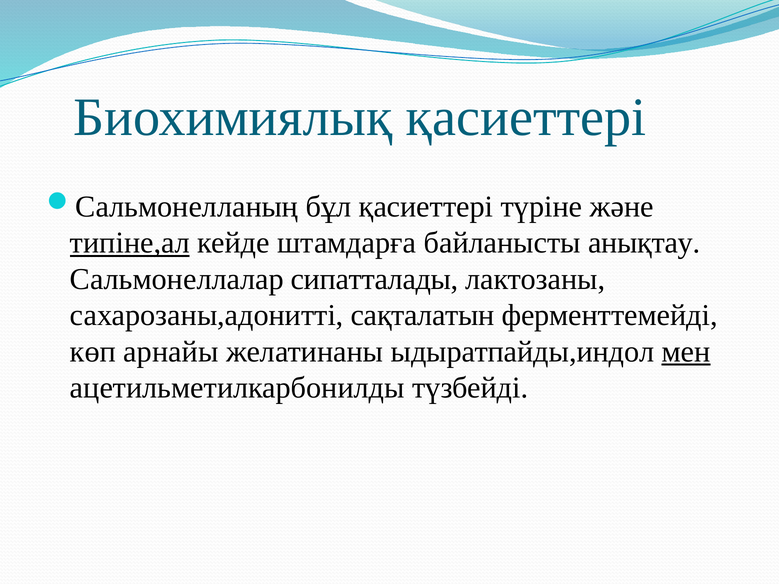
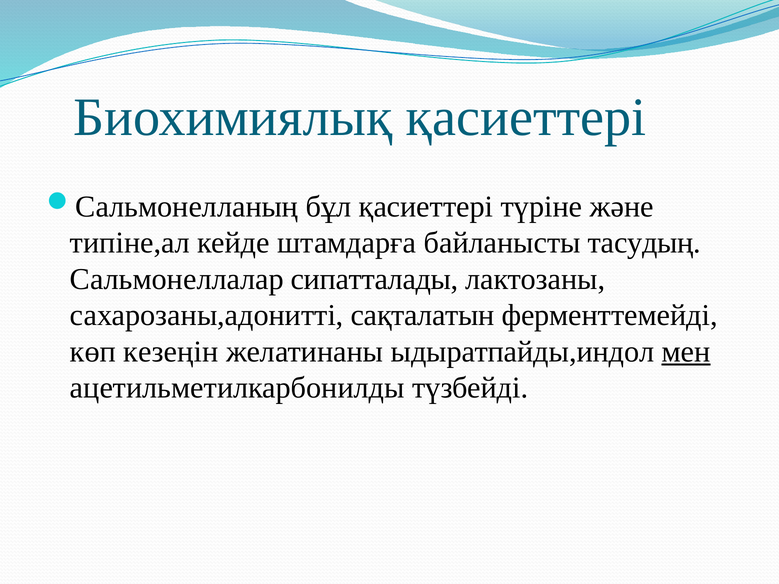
типіне,ал underline: present -> none
анықтау: анықтау -> тасудың
арнайы: арнайы -> кезеңін
